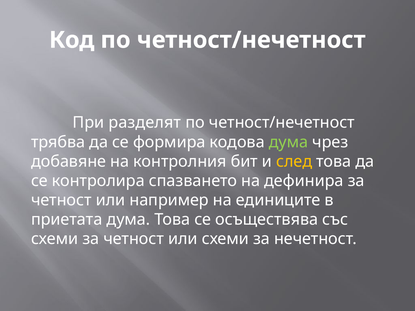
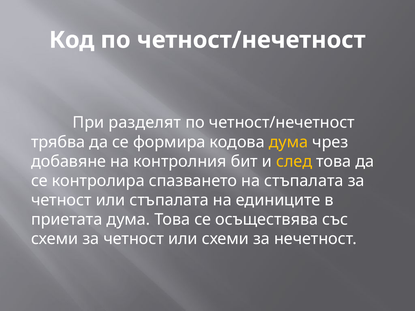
дума at (288, 142) colour: light green -> yellow
на дефинира: дефинира -> стъпалата
или например: например -> стъпалата
